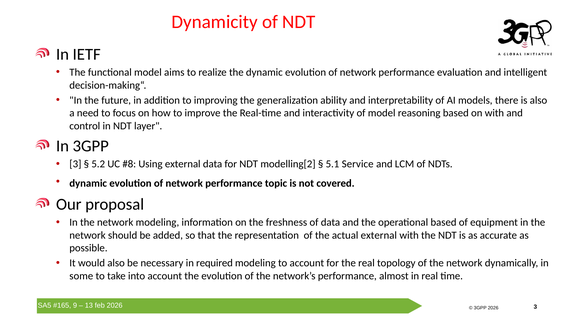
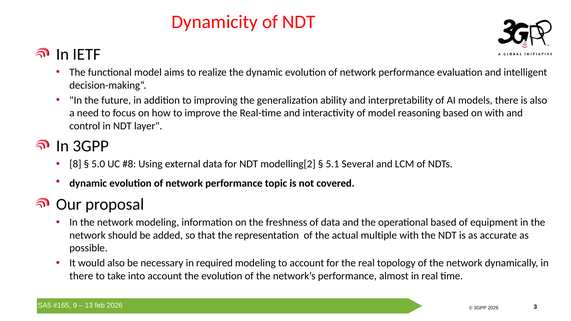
3 at (75, 164): 3 -> 8
5.2: 5.2 -> 5.0
Service: Service -> Several
actual external: external -> multiple
some at (81, 276): some -> there
